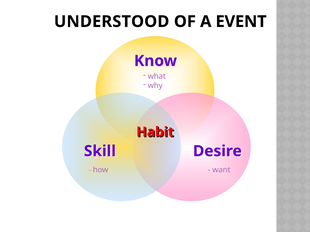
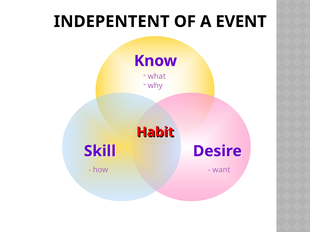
UNDERSTOOD: UNDERSTOOD -> INDEPENTENT
